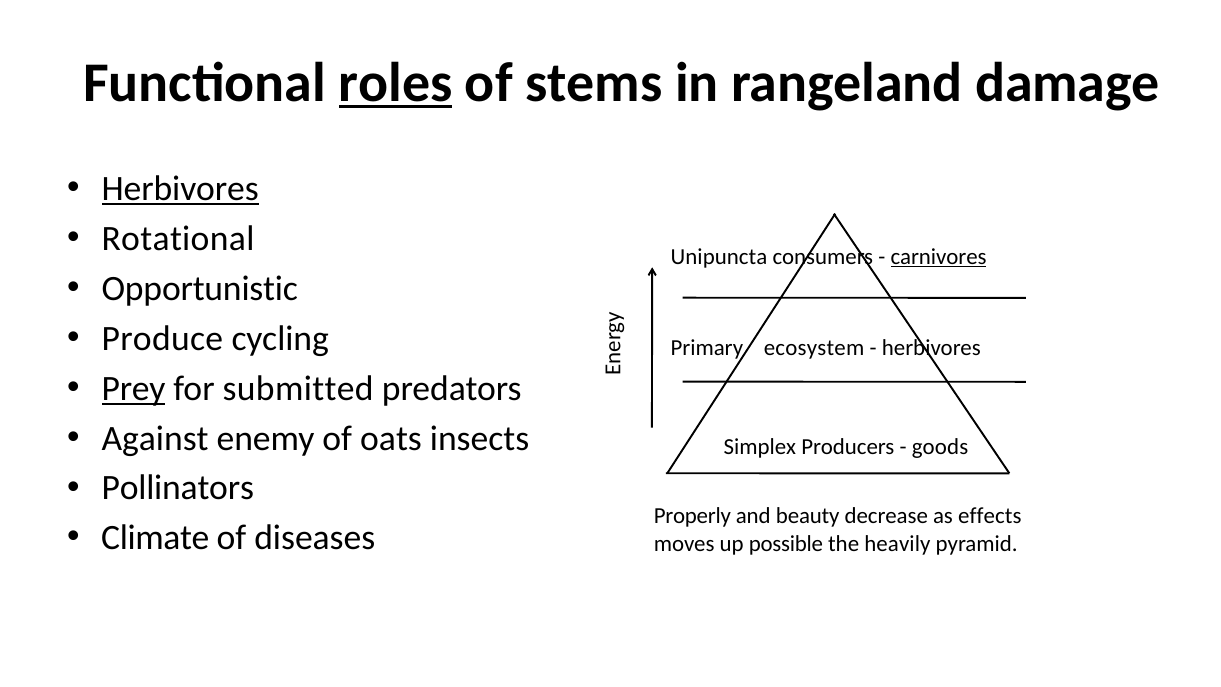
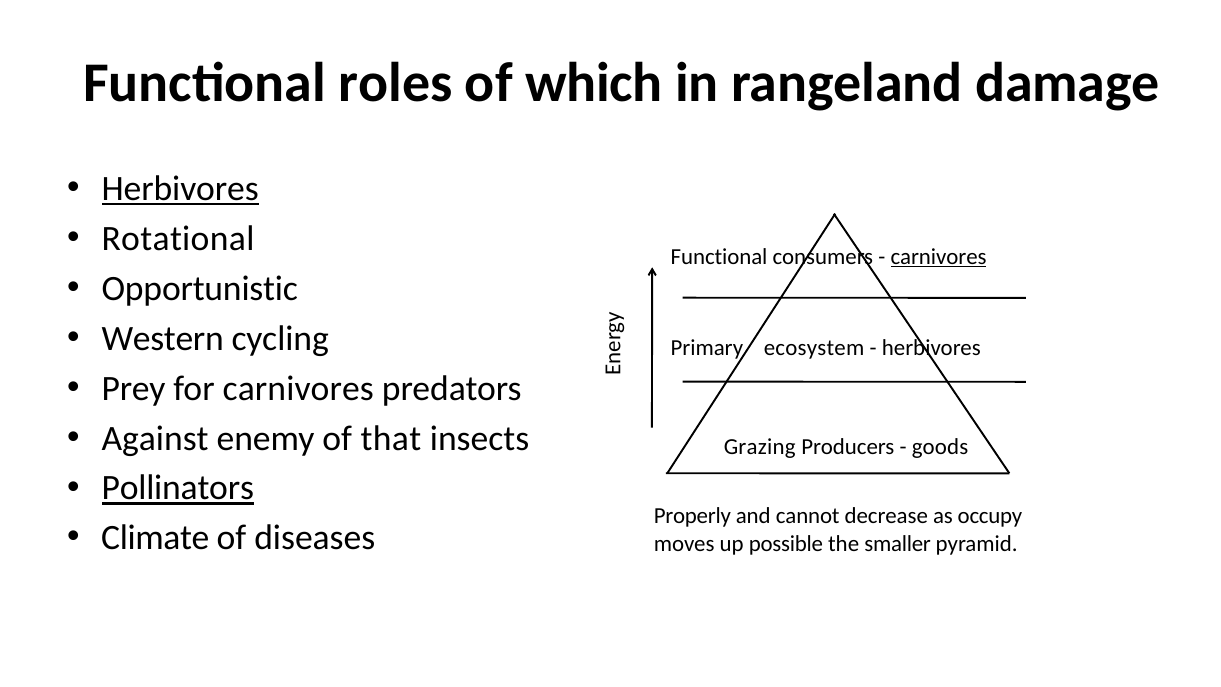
roles underline: present -> none
stems: stems -> which
Unipuncta at (719, 256): Unipuncta -> Functional
Produce: Produce -> Western
Prey underline: present -> none
for submitted: submitted -> carnivores
oats: oats -> that
Simplex: Simplex -> Grazing
Pollinators underline: none -> present
beauty: beauty -> cannot
effects: effects -> occupy
heavily: heavily -> smaller
